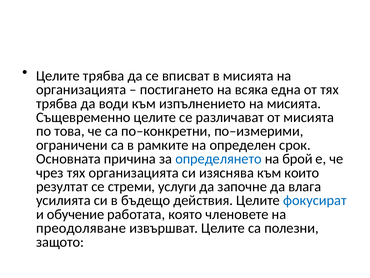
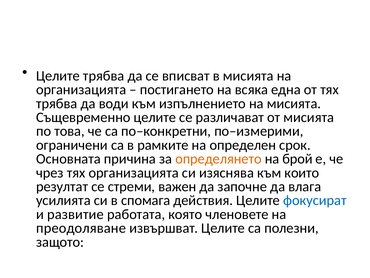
определянето colour: blue -> orange
услуги: услуги -> важен
бъдещо: бъдещо -> спомага
обучение: обучение -> развитие
